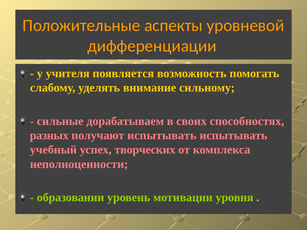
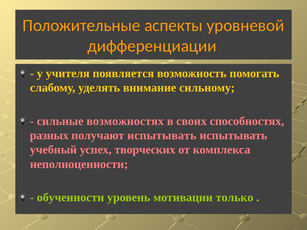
дорабатываем: дорабатываем -> возможностях
образовании: образовании -> обученности
уровня: уровня -> только
